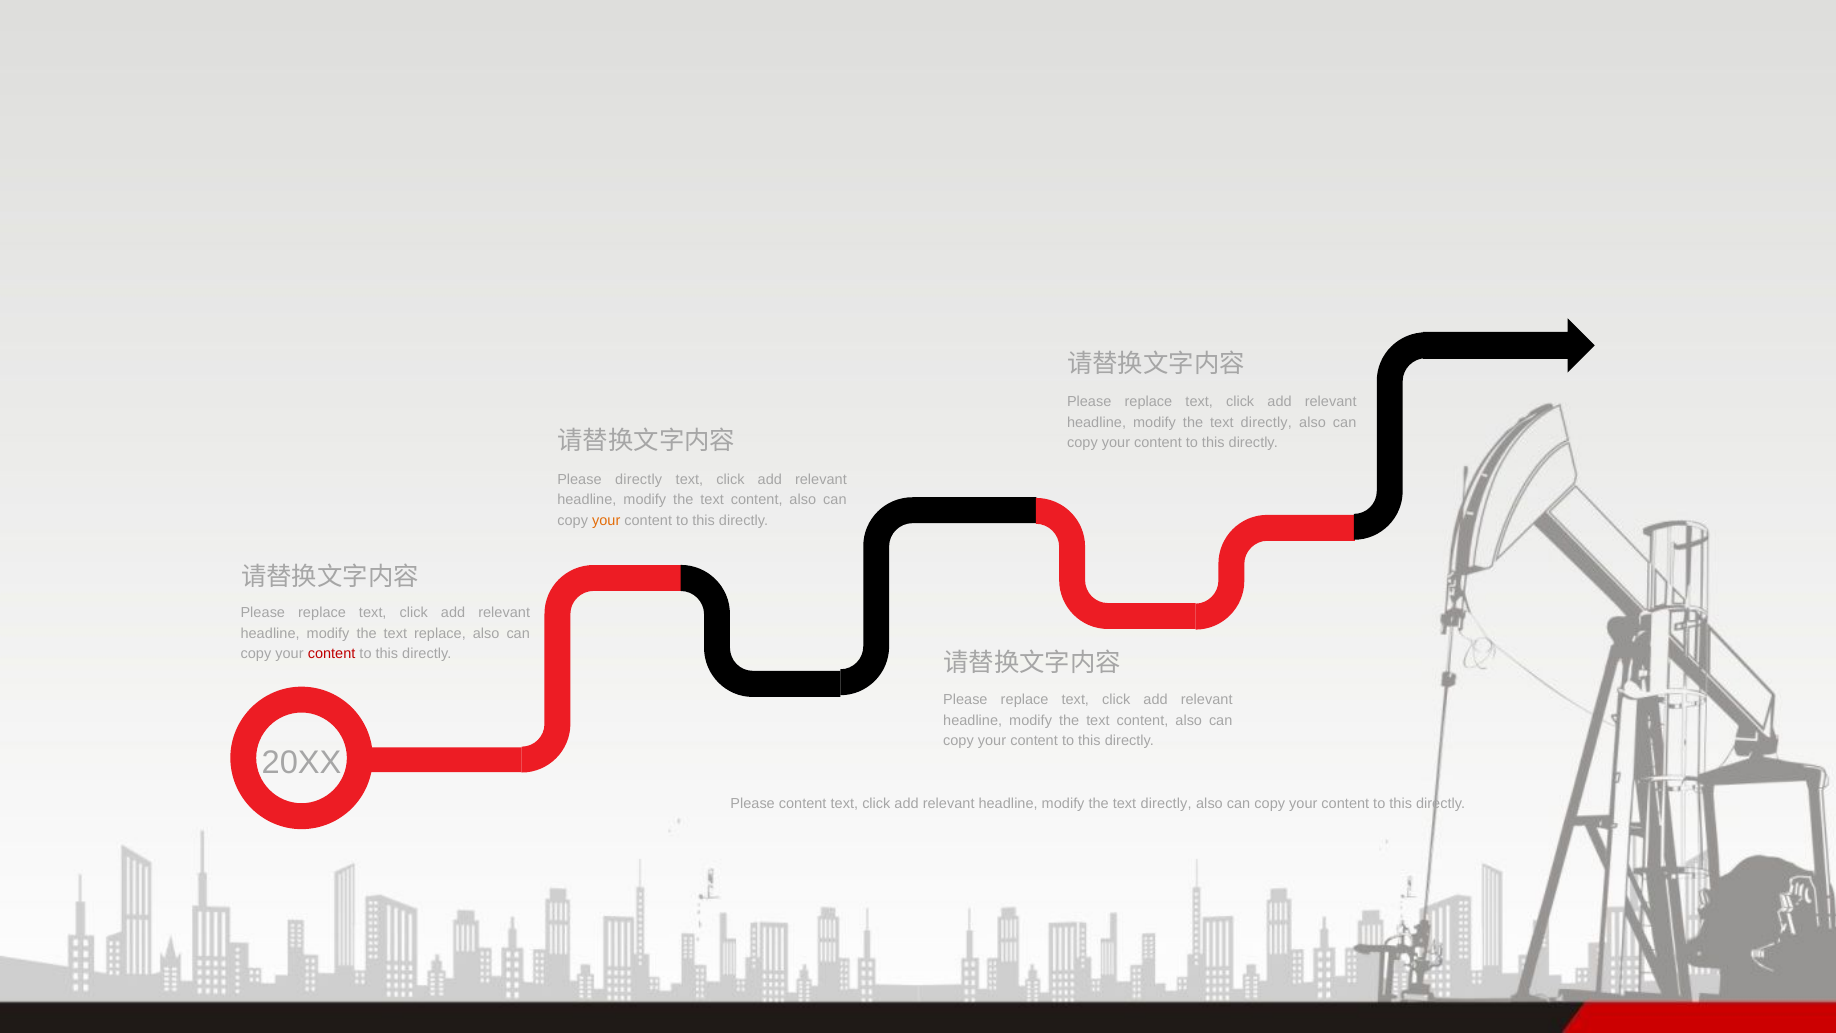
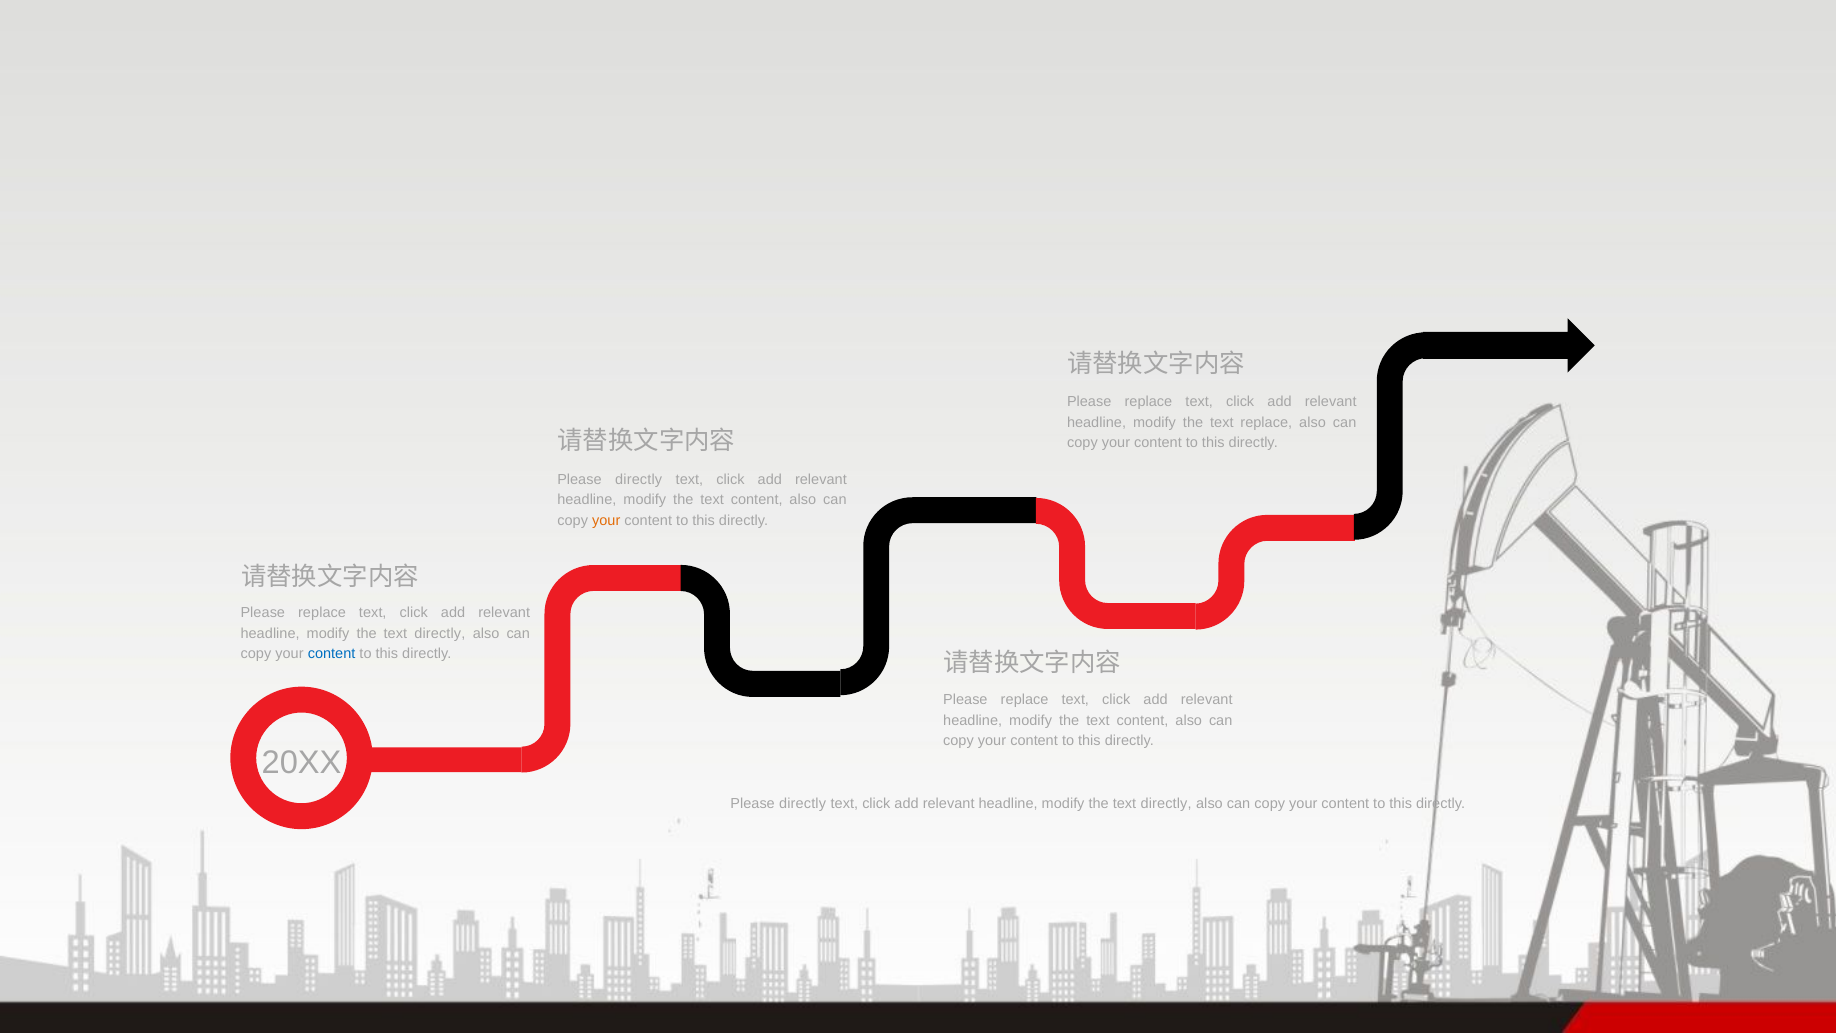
directly at (1266, 422): directly -> replace
replace at (440, 633): replace -> directly
content at (332, 654) colour: red -> blue
content at (803, 804): content -> directly
